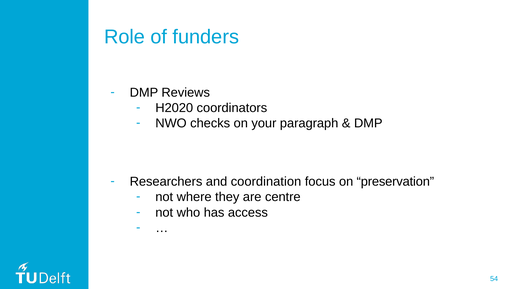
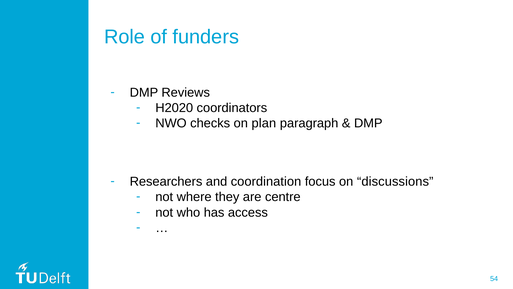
your: your -> plan
preservation: preservation -> discussions
